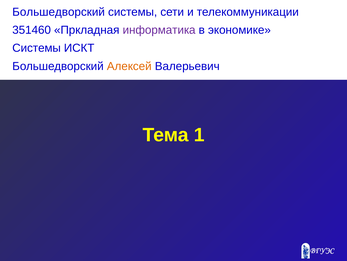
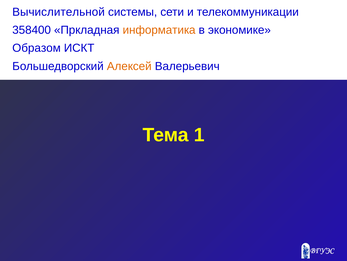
Большедворский at (59, 12): Большедворский -> Вычислительной
351460: 351460 -> 358400
информатика colour: purple -> orange
Системы at (37, 48): Системы -> Образом
